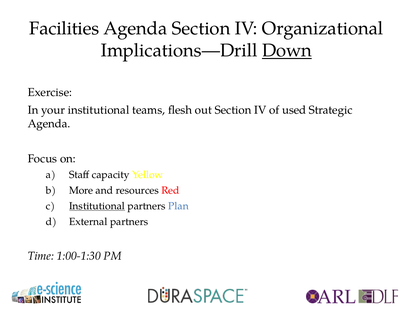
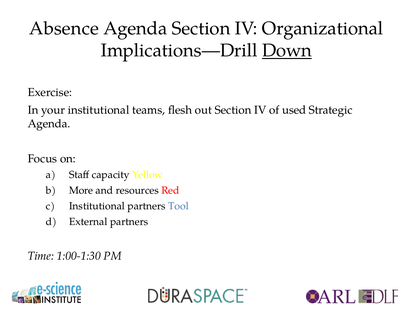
Facilities: Facilities -> Absence
Institutional at (97, 206) underline: present -> none
Plan: Plan -> Tool
